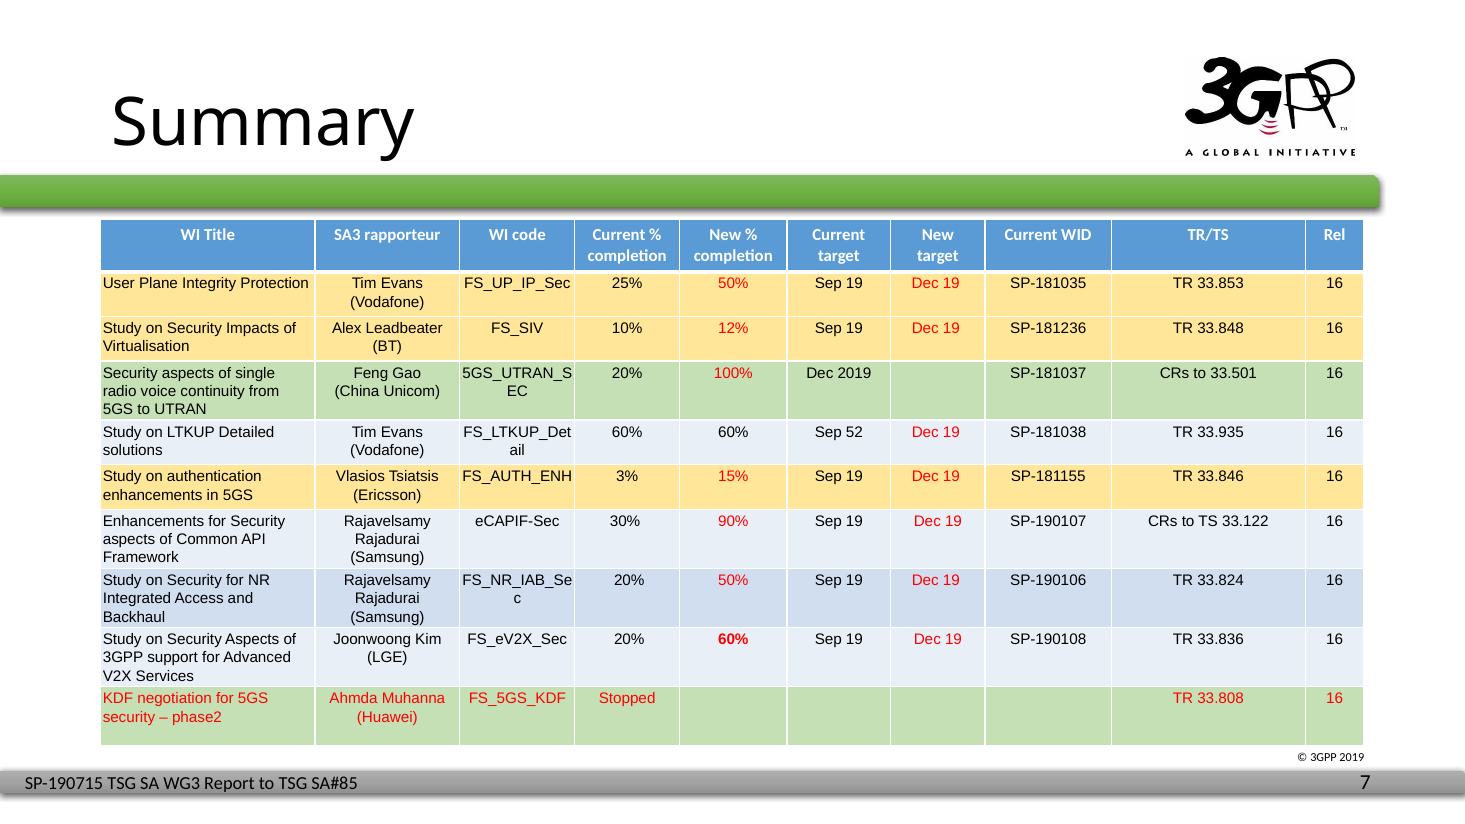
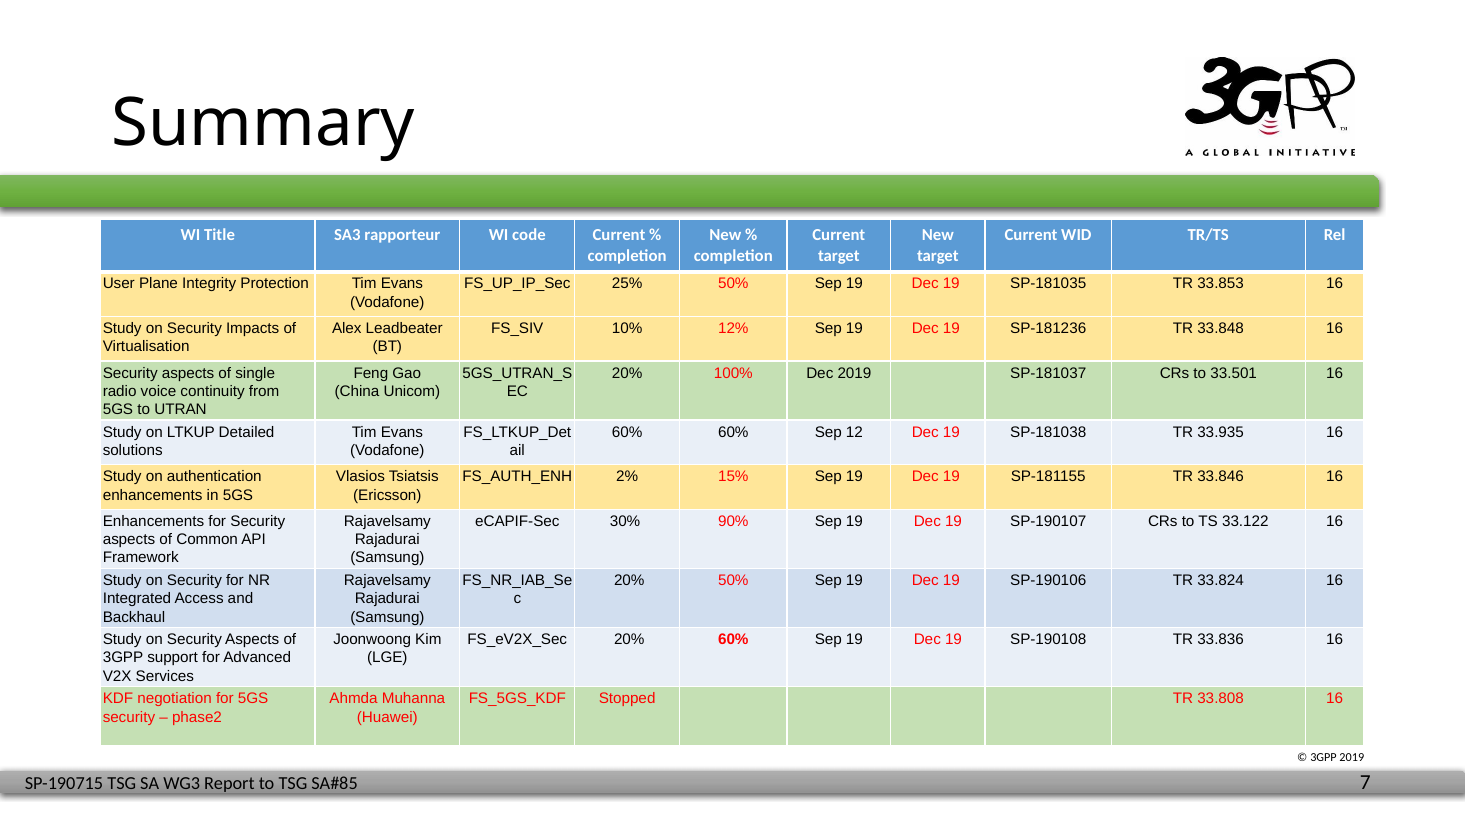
52: 52 -> 12
3%: 3% -> 2%
